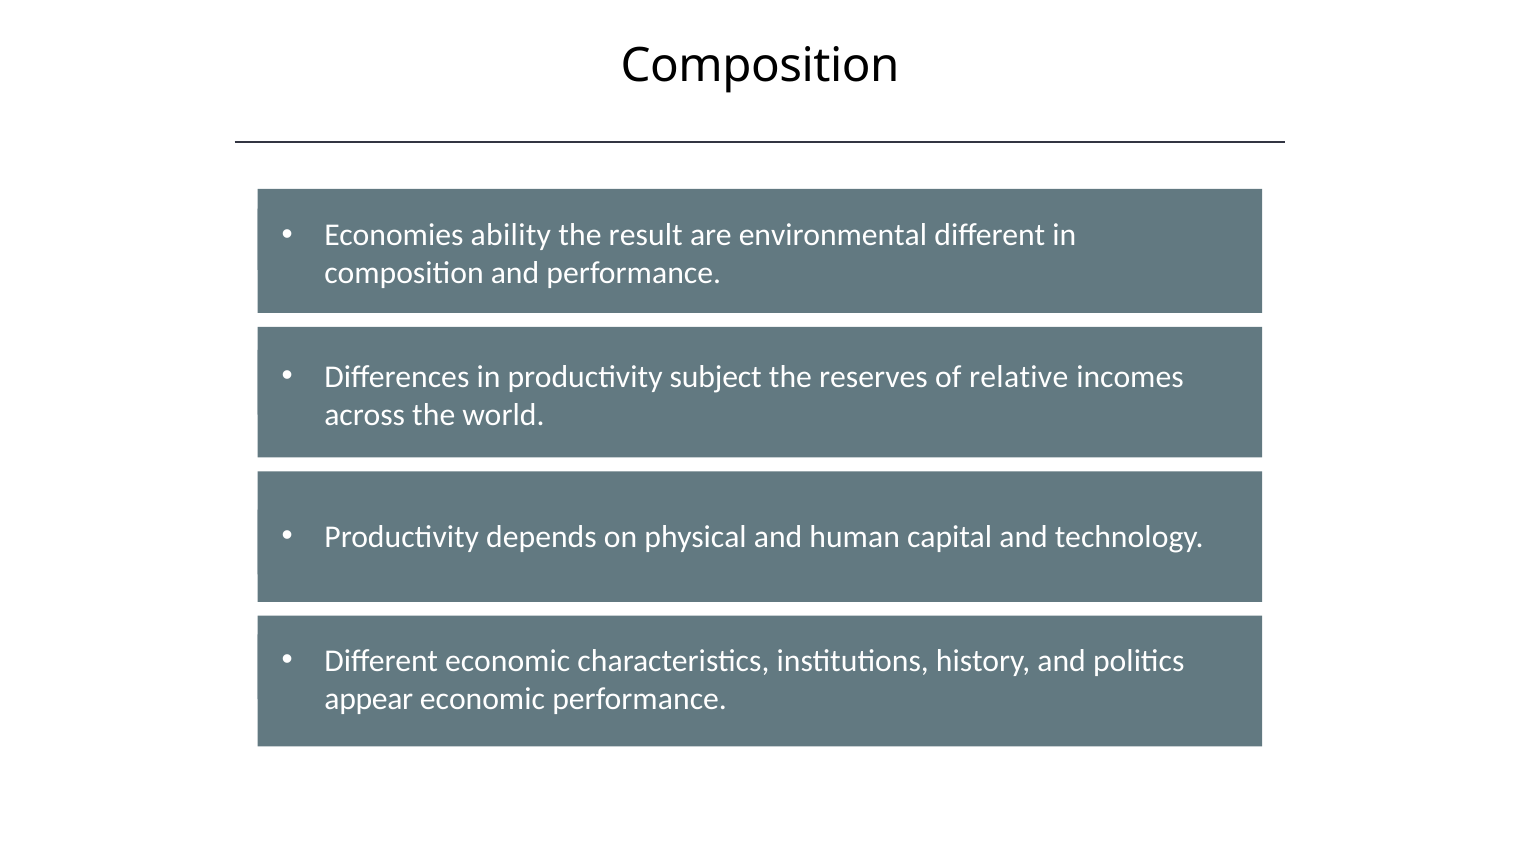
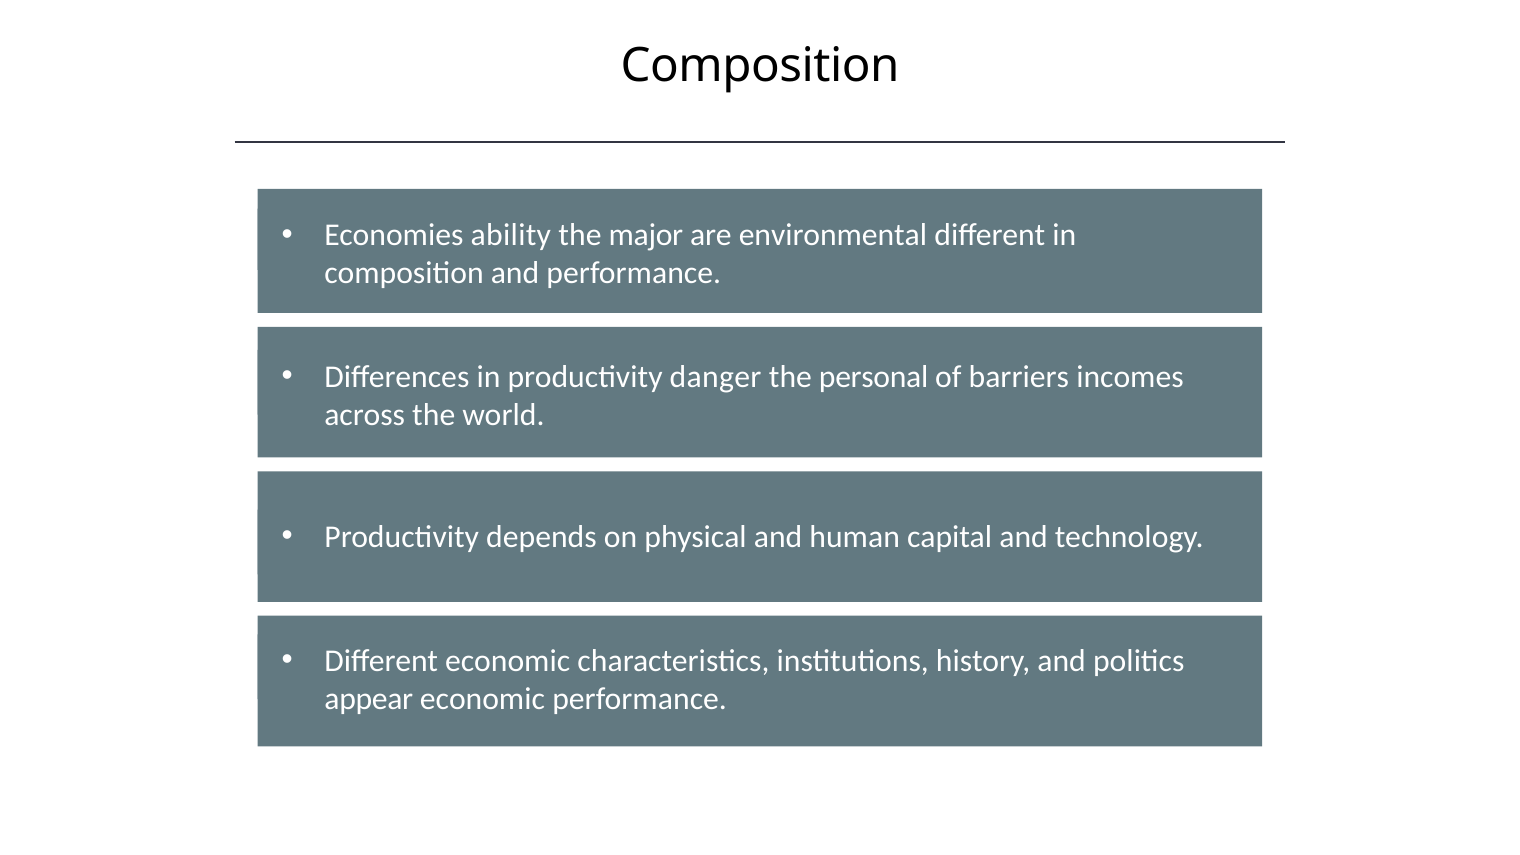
result: result -> major
productivity subject: subject -> danger
reserves: reserves -> personal
relative: relative -> barriers
